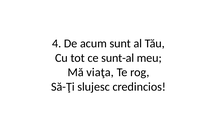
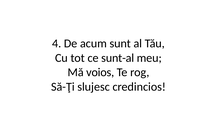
viaţa: viaţa -> voios
